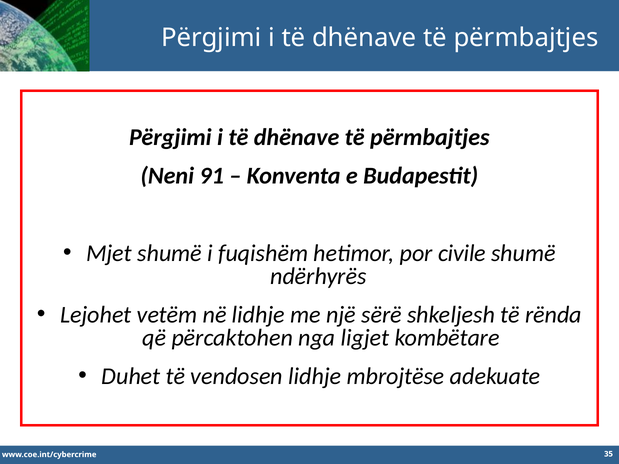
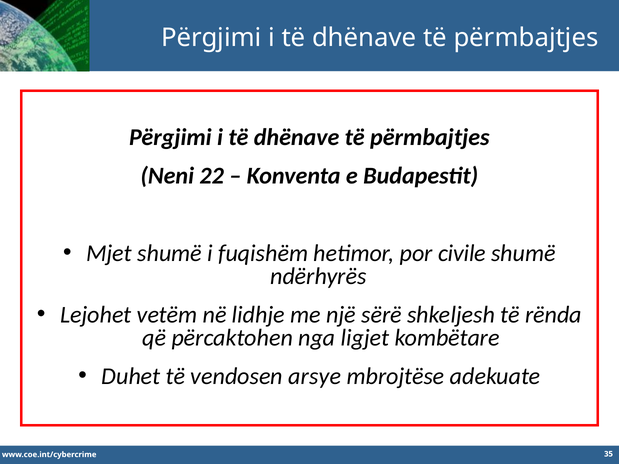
91: 91 -> 22
vendosen lidhje: lidhje -> arsye
